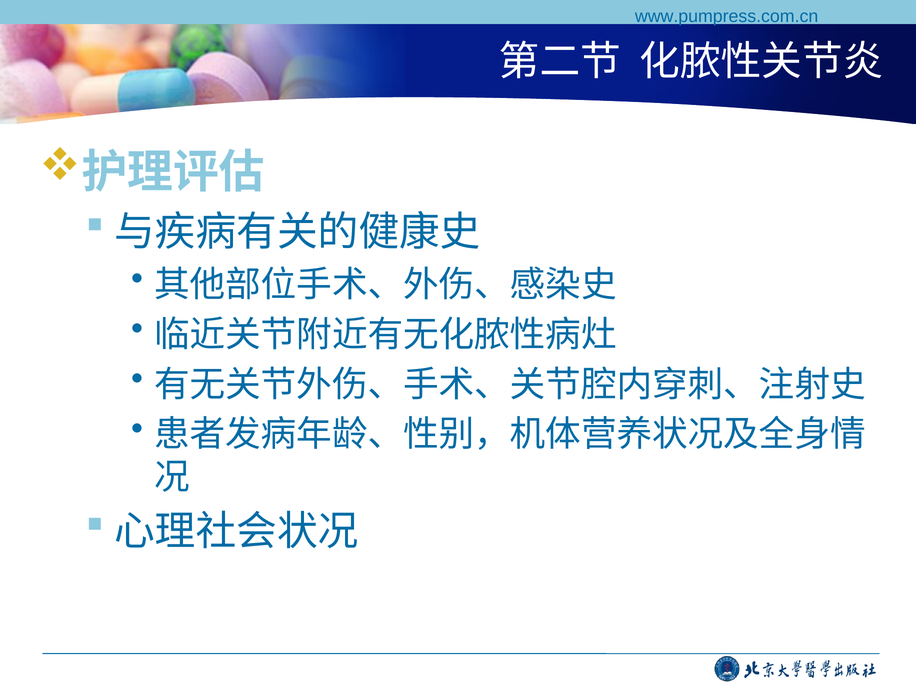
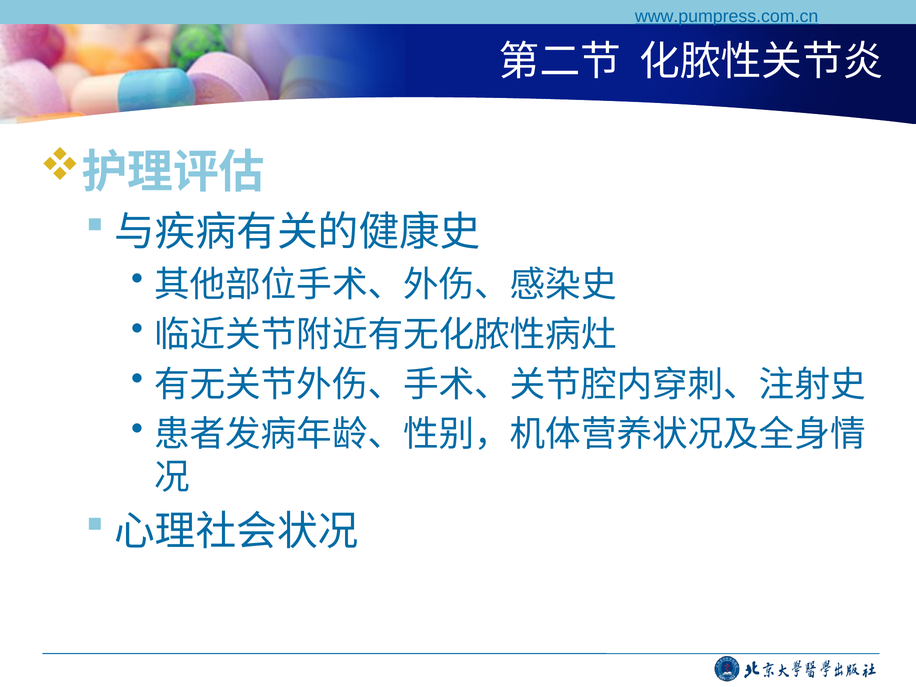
www.pumpress.com.cn underline: none -> present
